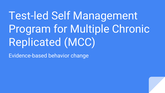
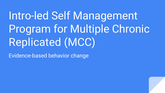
Test-led: Test-led -> Intro-led
